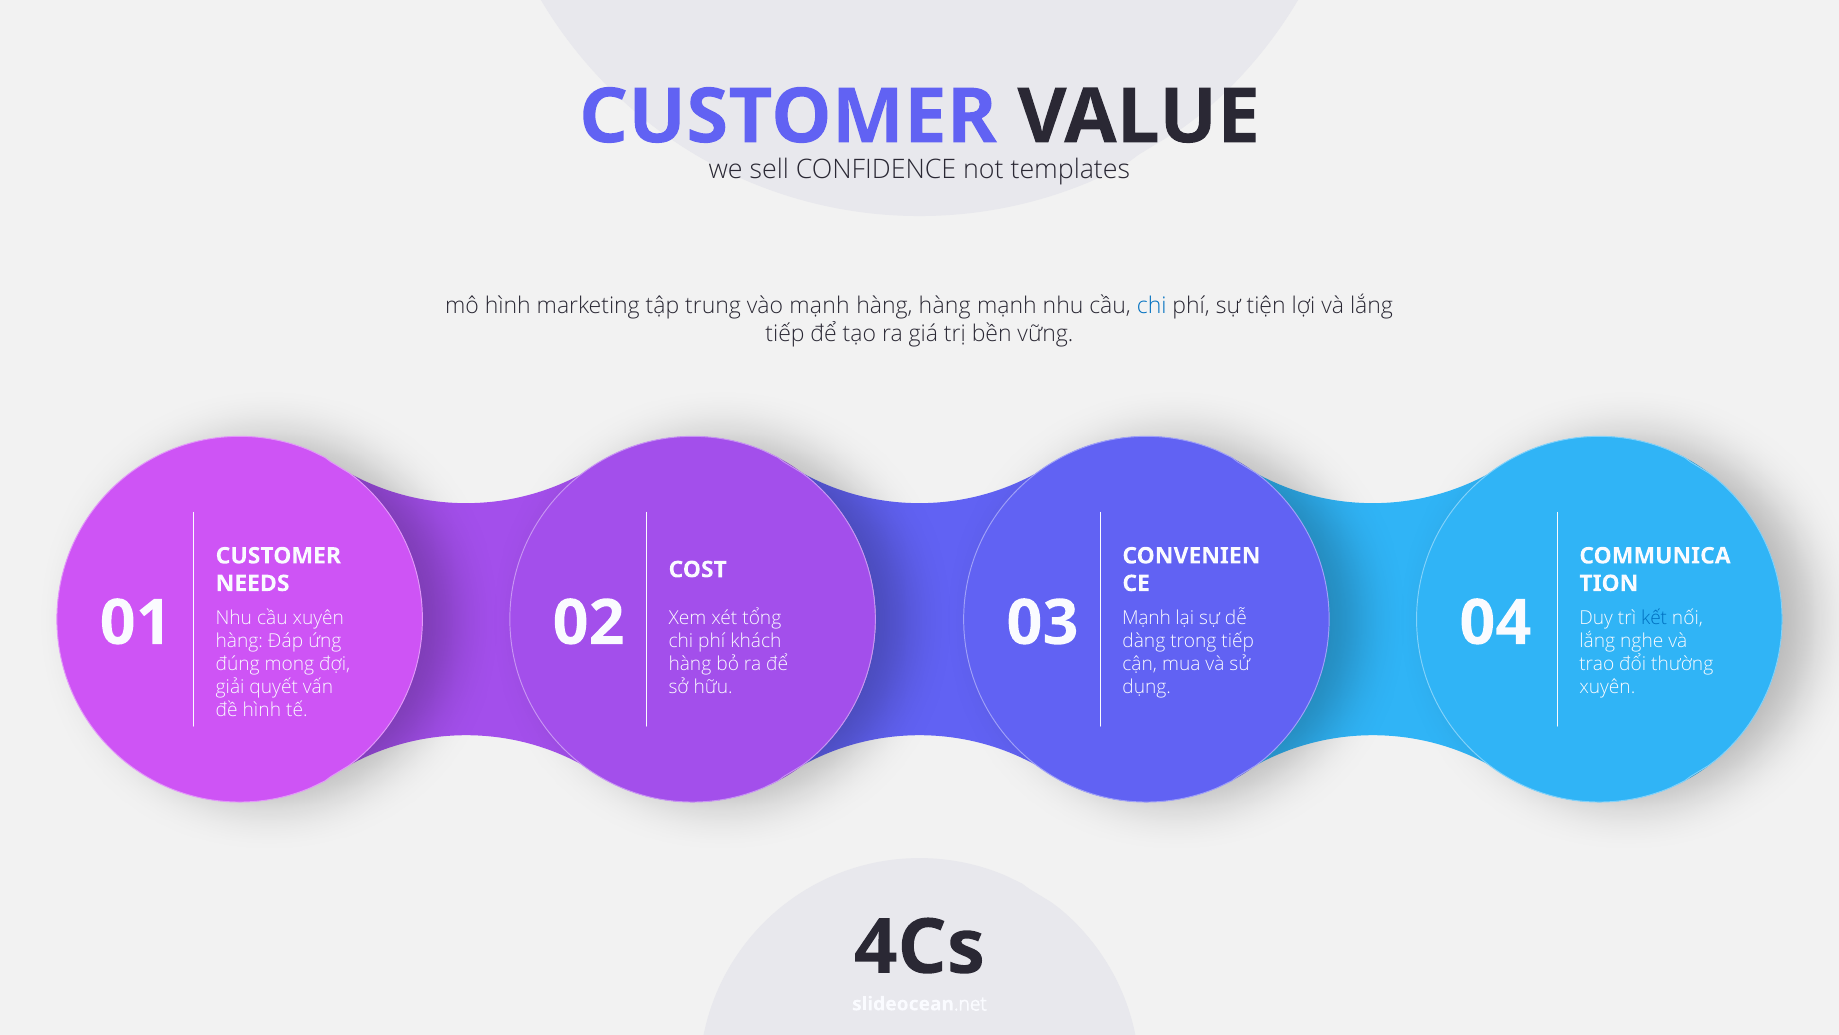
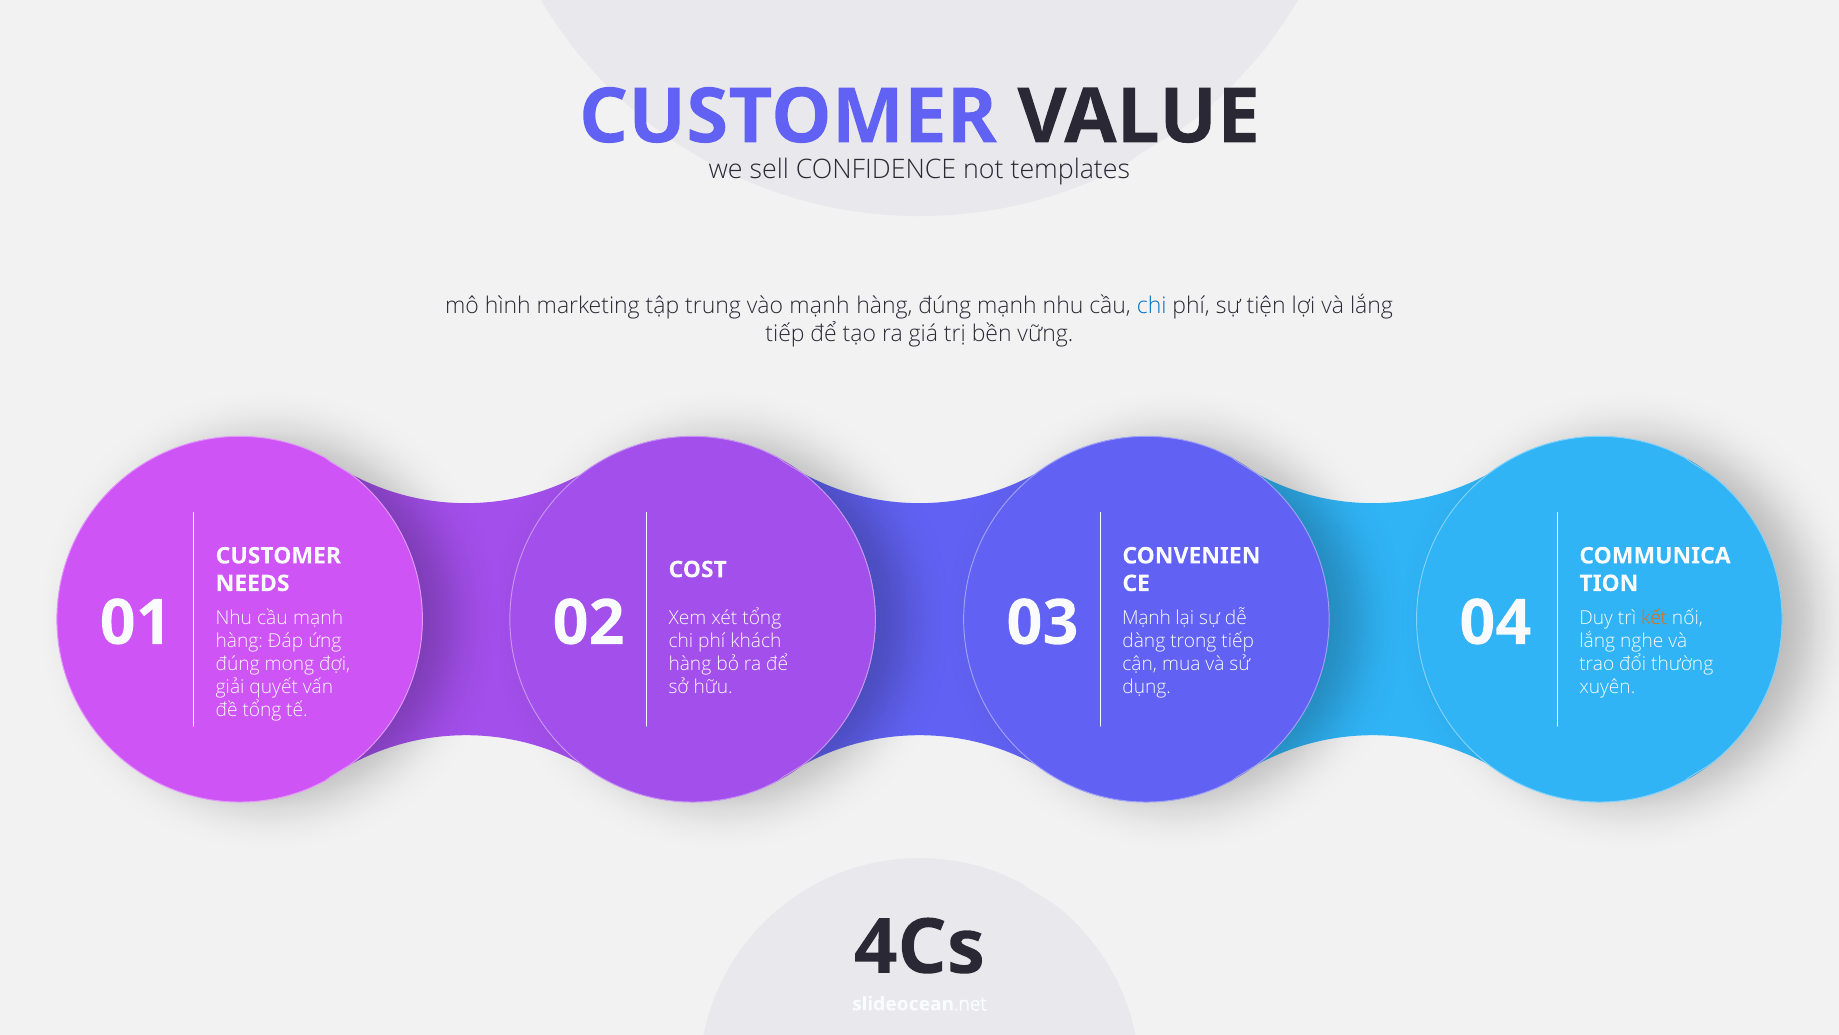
hàng hàng: hàng -> đúng
cầu xuyên: xuyên -> mạnh
kết colour: blue -> orange
đề hình: hình -> tổng
